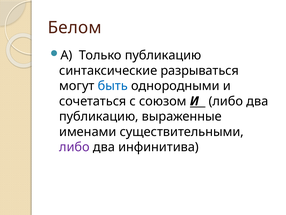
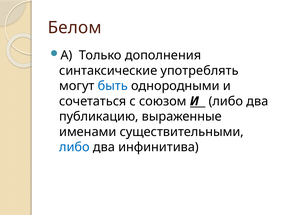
Только публикацию: публикацию -> дополнения
разрываться: разрываться -> употреблять
либо at (74, 147) colour: purple -> blue
